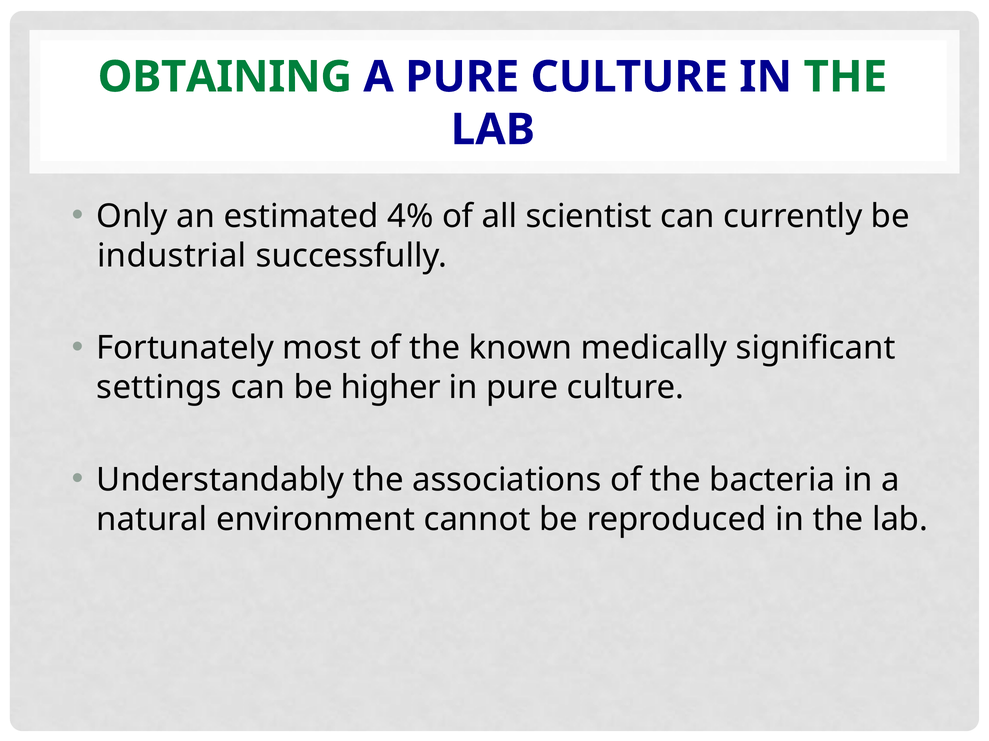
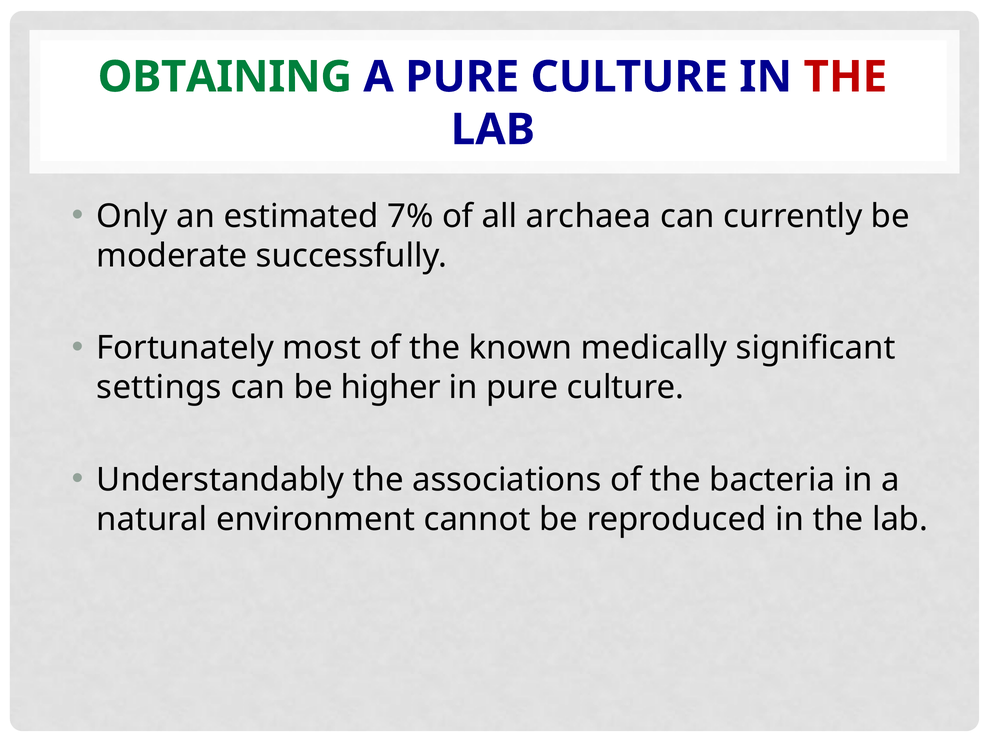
THE at (845, 77) colour: green -> red
4%: 4% -> 7%
scientist: scientist -> archaea
industrial: industrial -> moderate
